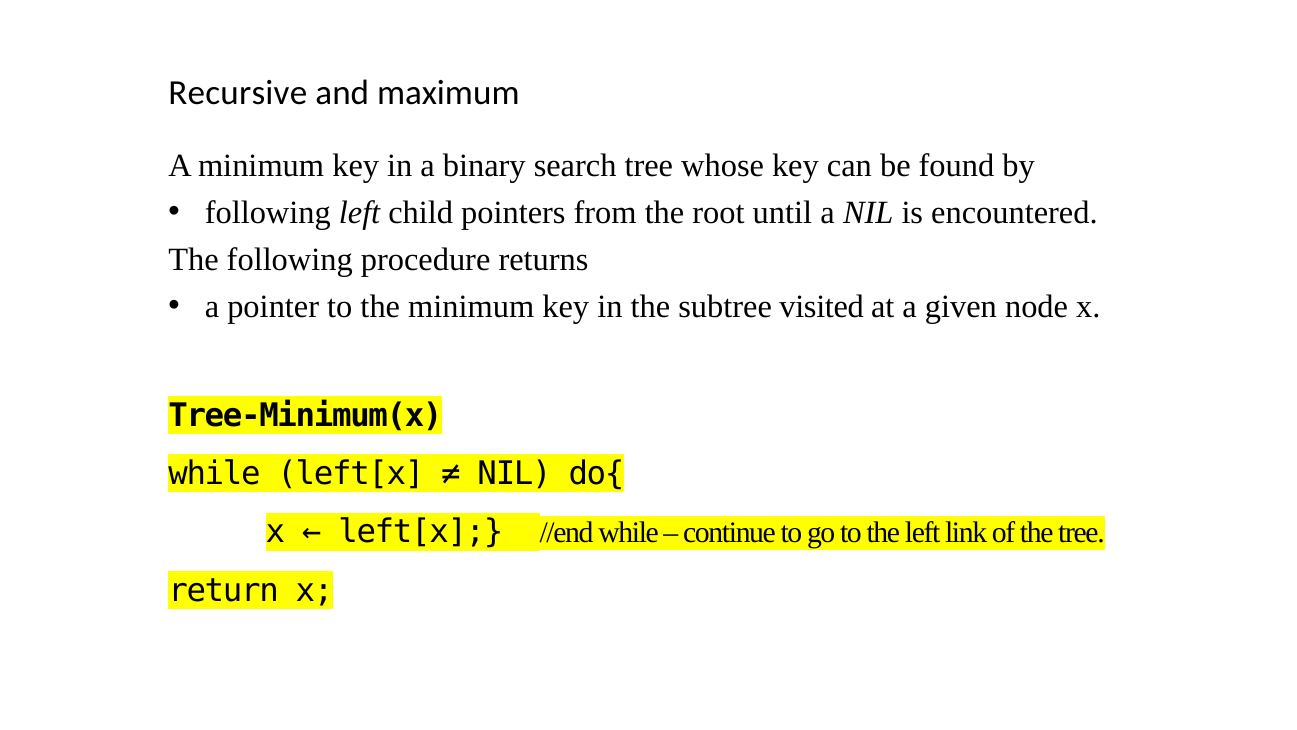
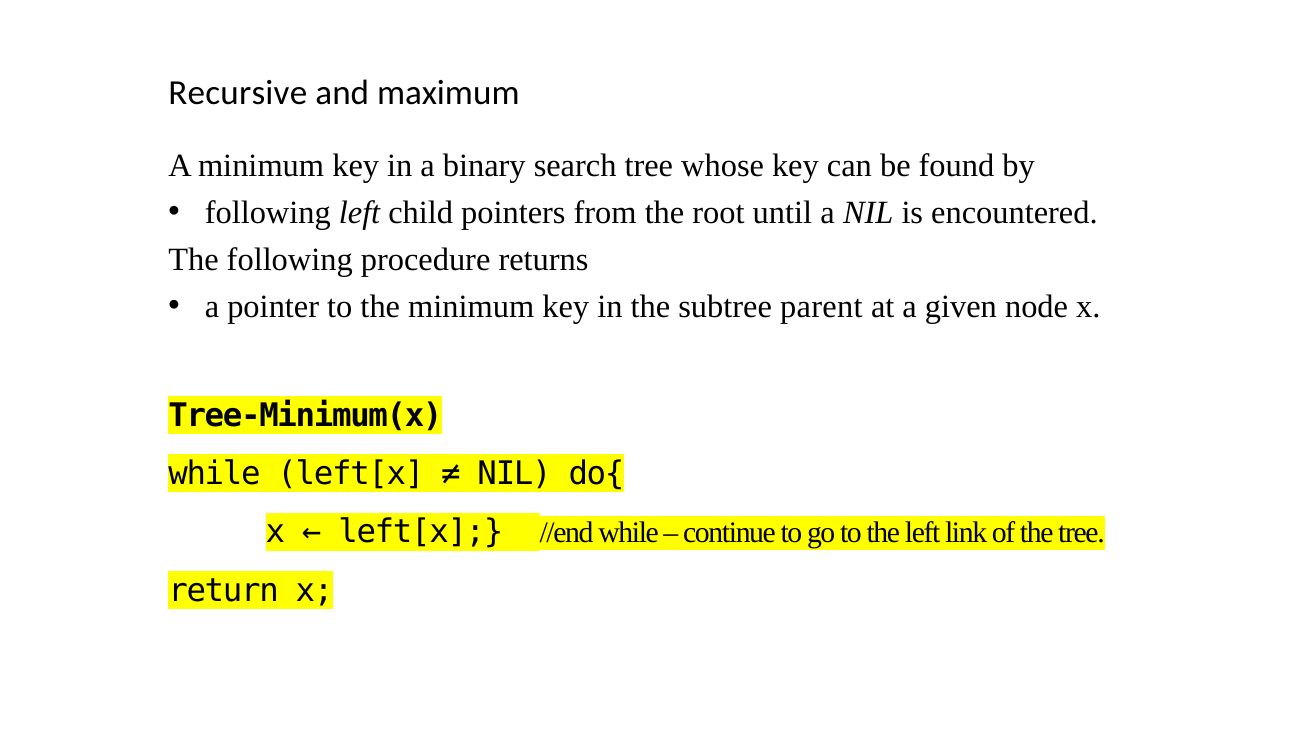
visited: visited -> parent
